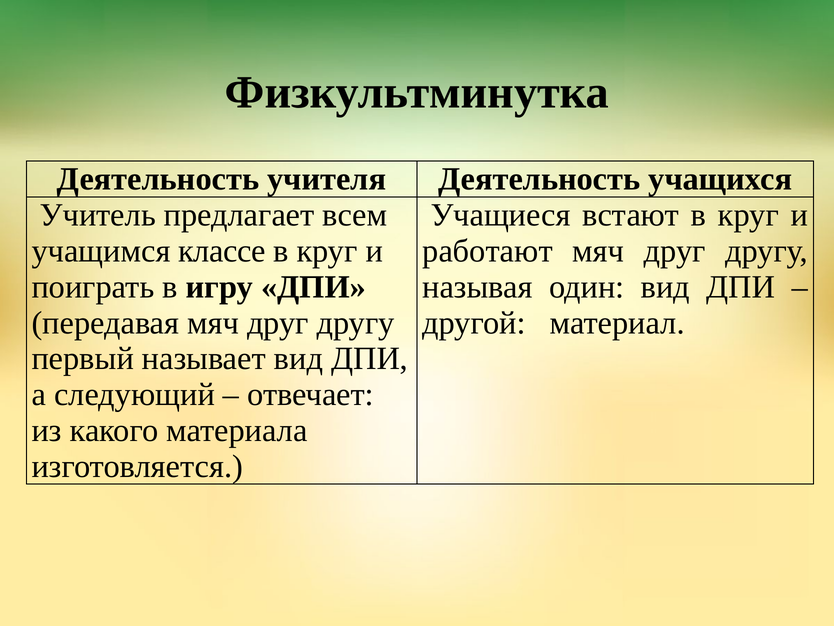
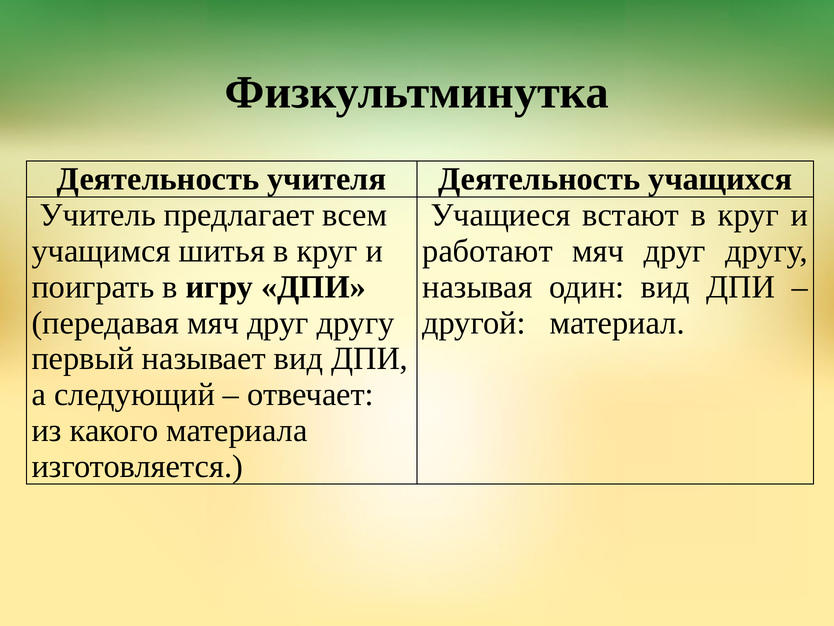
классе: классе -> шитья
